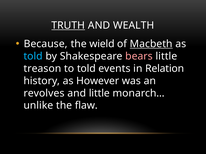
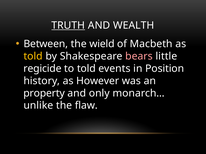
Because: Because -> Between
Macbeth underline: present -> none
told at (33, 56) colour: light blue -> yellow
treason: treason -> regicide
Relation: Relation -> Position
revolves: revolves -> property
and little: little -> only
